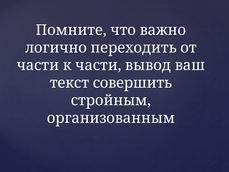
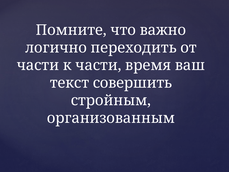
вывод: вывод -> время
